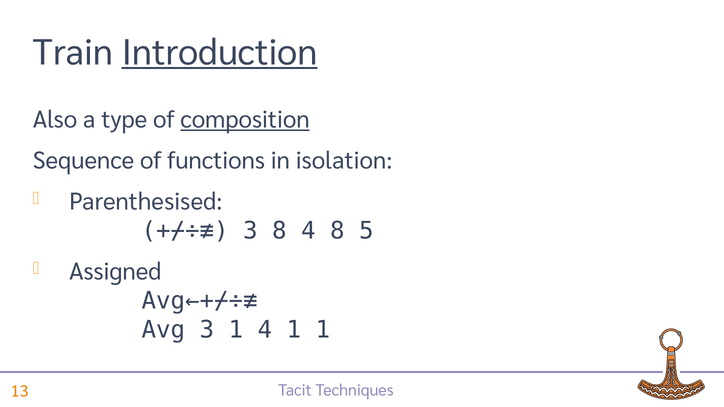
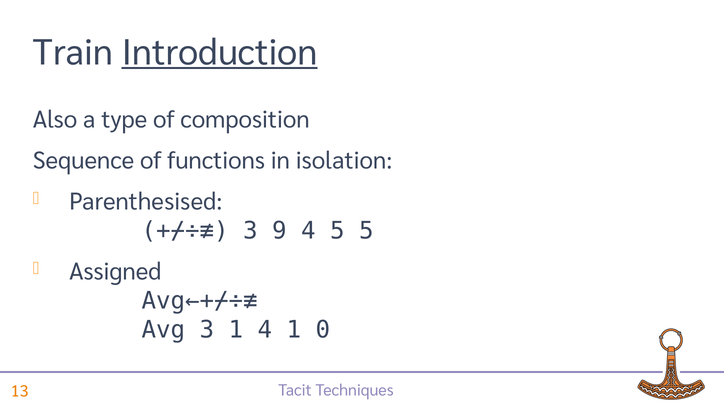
composition underline: present -> none
3 8: 8 -> 9
4 8: 8 -> 5
1 1: 1 -> 0
